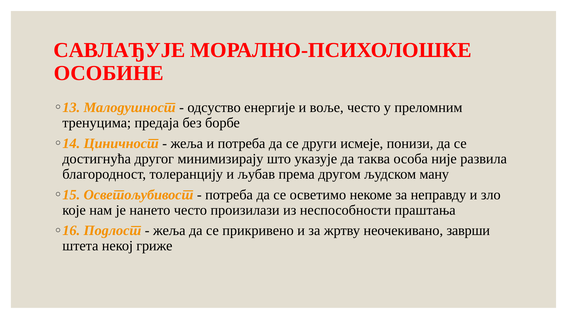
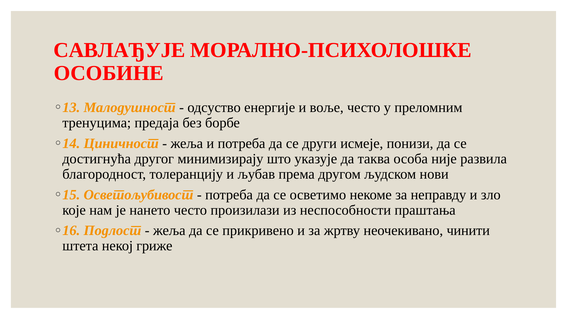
ману: ману -> нови
заврши: заврши -> чинити
